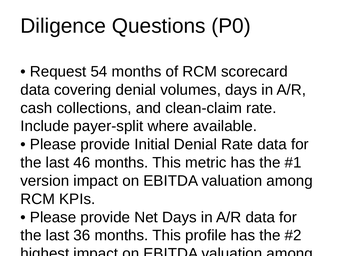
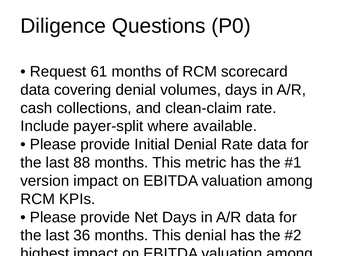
54: 54 -> 61
46: 46 -> 88
This profile: profile -> denial
